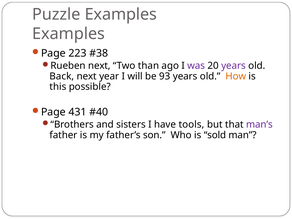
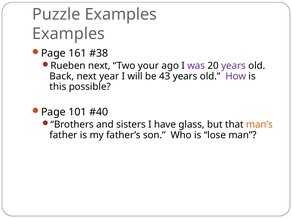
223: 223 -> 161
than: than -> your
93: 93 -> 43
How colour: orange -> purple
431: 431 -> 101
tools: tools -> glass
man’s colour: purple -> orange
sold: sold -> lose
